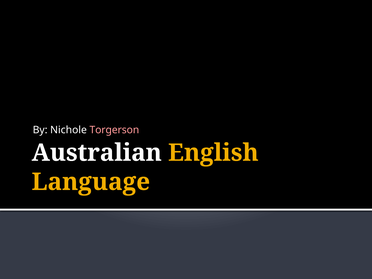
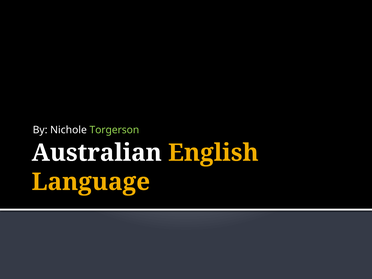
Torgerson colour: pink -> light green
